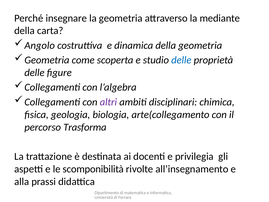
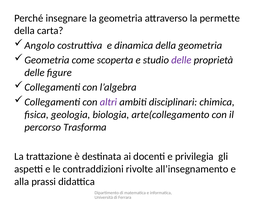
mediante: mediante -> permette
delle at (181, 60) colour: blue -> purple
scomponibilità: scomponibilità -> contraddizioni
